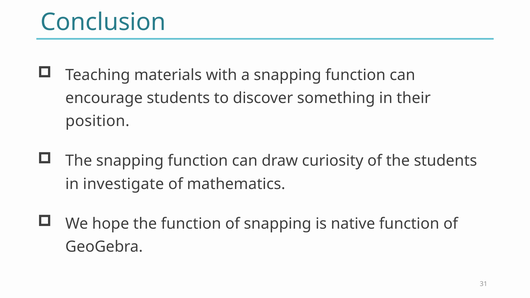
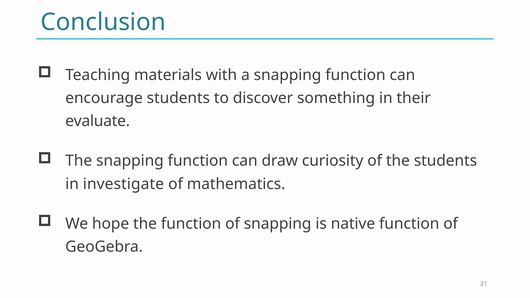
position: position -> evaluate
